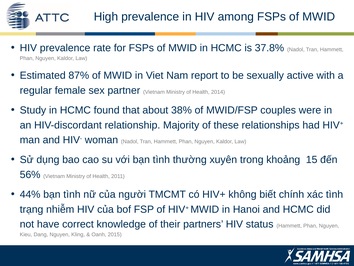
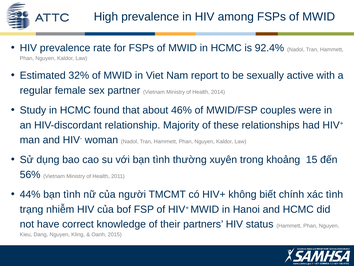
37.8%: 37.8% -> 92.4%
87%: 87% -> 32%
38%: 38% -> 46%
